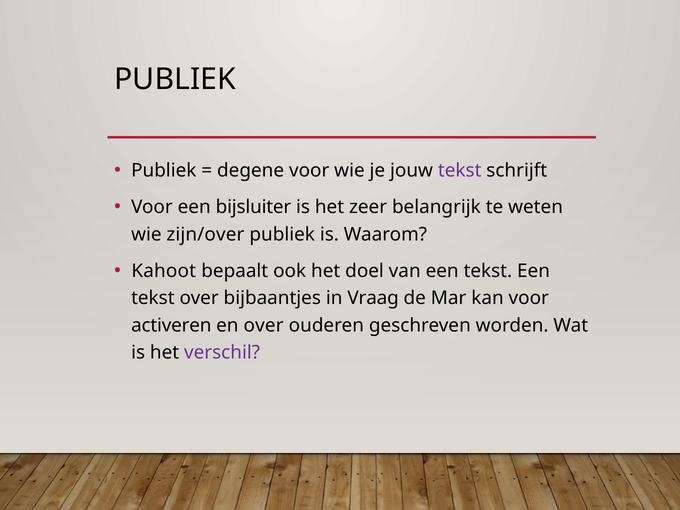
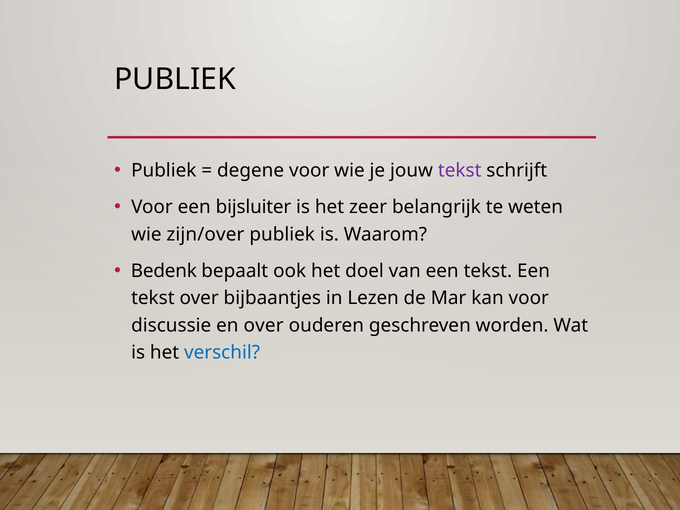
Kahoot: Kahoot -> Bedenk
Vraag: Vraag -> Lezen
activeren: activeren -> discussie
verschil colour: purple -> blue
